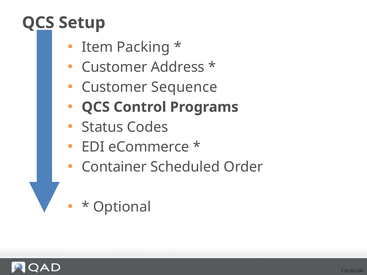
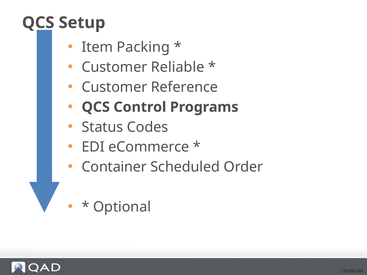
Address: Address -> Reliable
Sequence: Sequence -> Reference
